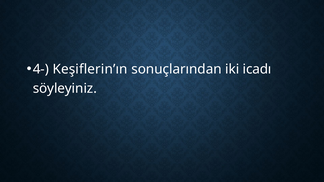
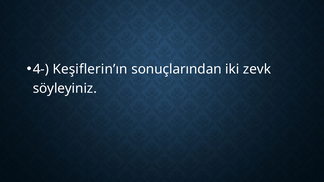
icadı: icadı -> zevk
